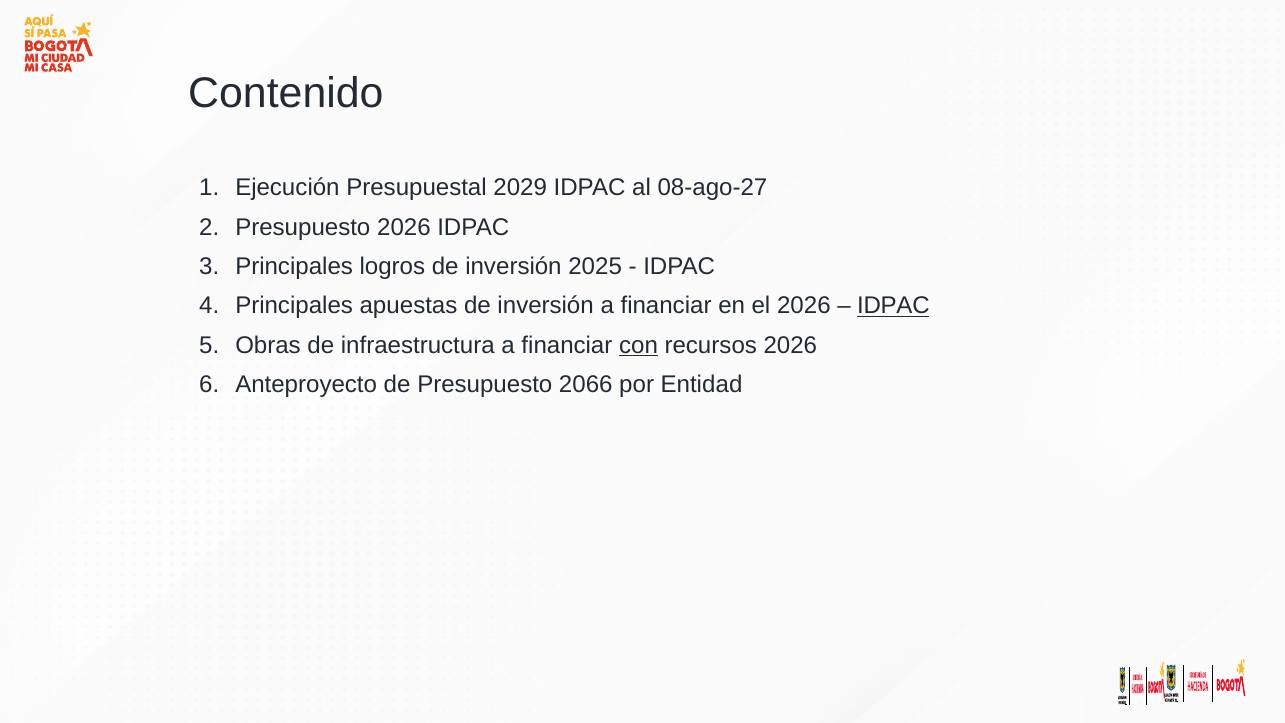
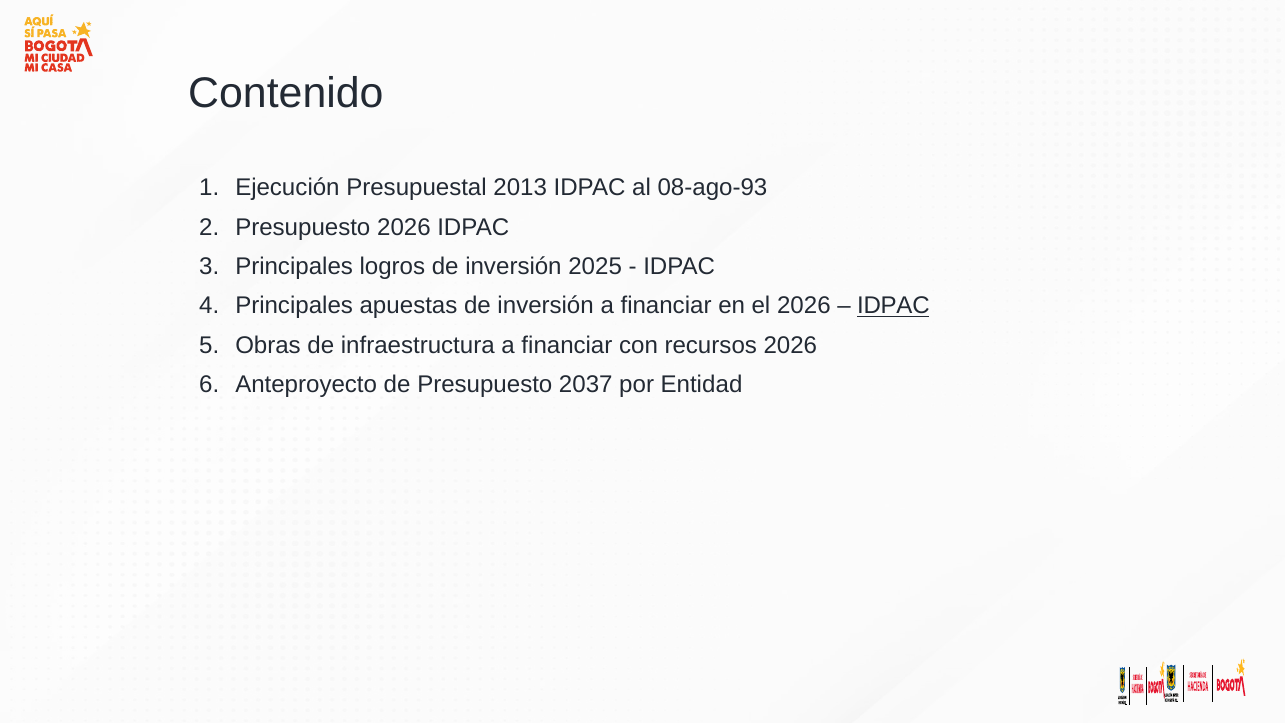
2029: 2029 -> 2013
08-ago-27: 08-ago-27 -> 08-ago-93
con underline: present -> none
2066: 2066 -> 2037
